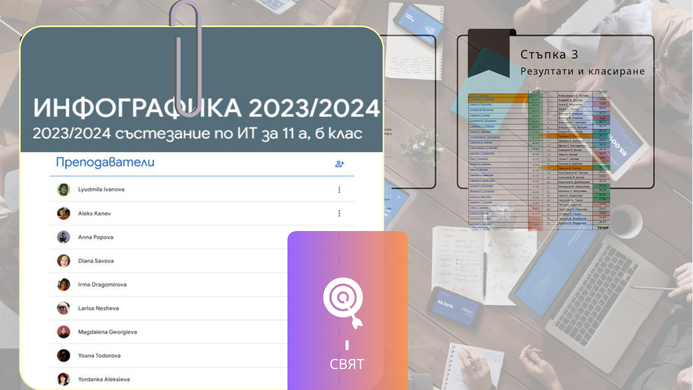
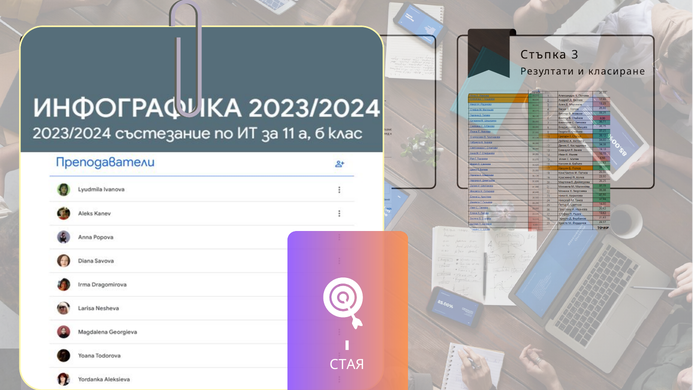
СВЯТ at (347, 364): СВЯТ -> СТАЯ
